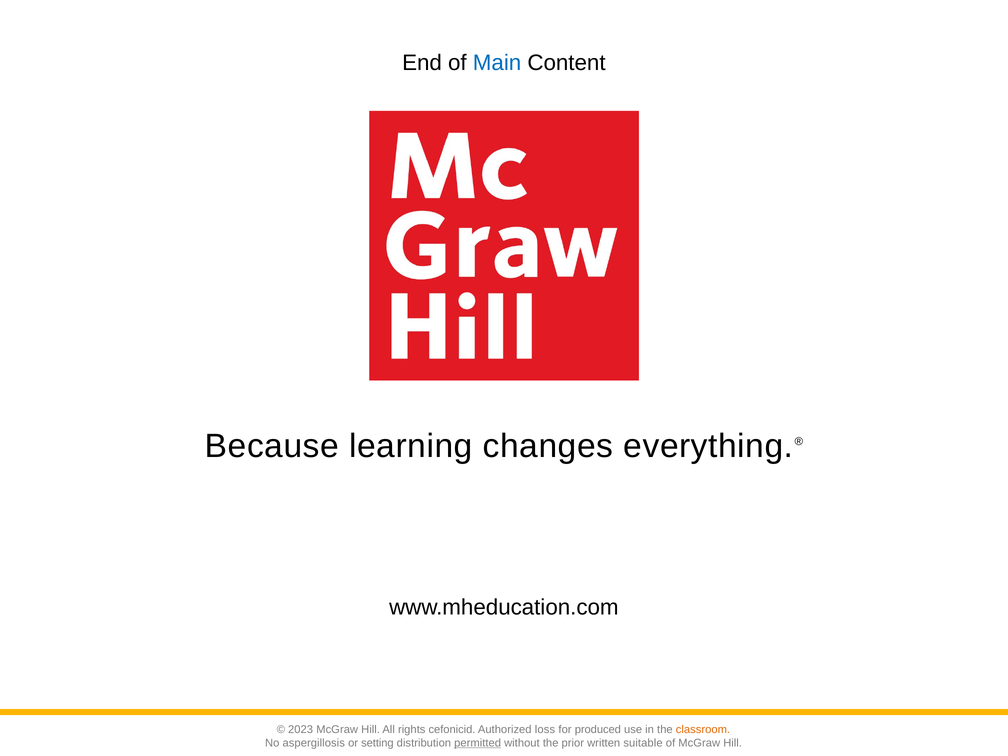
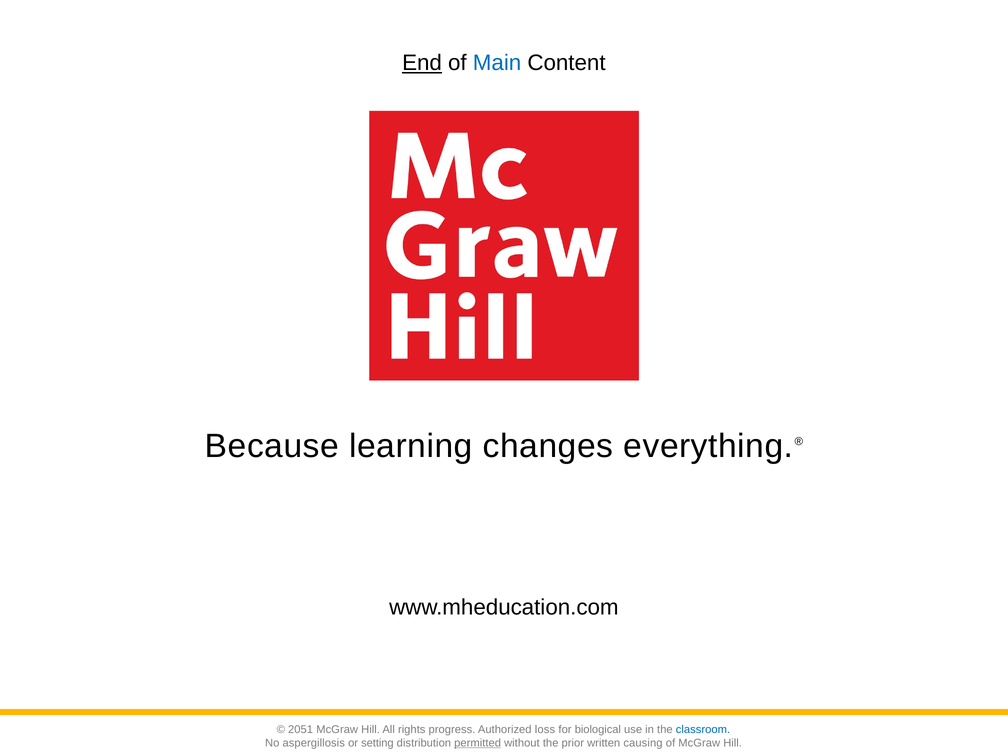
End underline: none -> present
2023: 2023 -> 2051
cefonicid: cefonicid -> progress
produced: produced -> biological
classroom colour: orange -> blue
suitable: suitable -> causing
